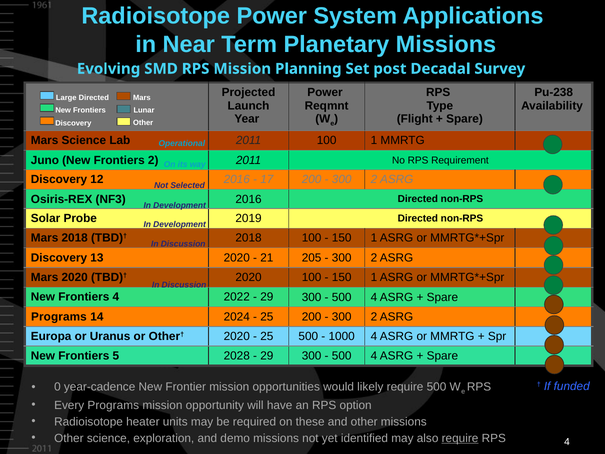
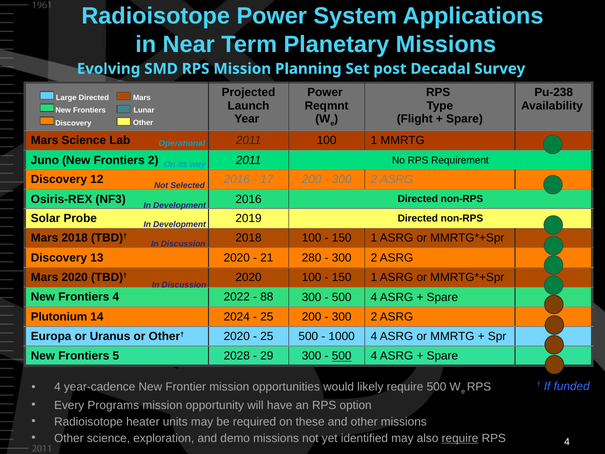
205: 205 -> 280
29 at (267, 297): 29 -> 88
Programs at (59, 316): Programs -> Plutonium
500 at (342, 356) underline: none -> present
0 at (57, 387): 0 -> 4
